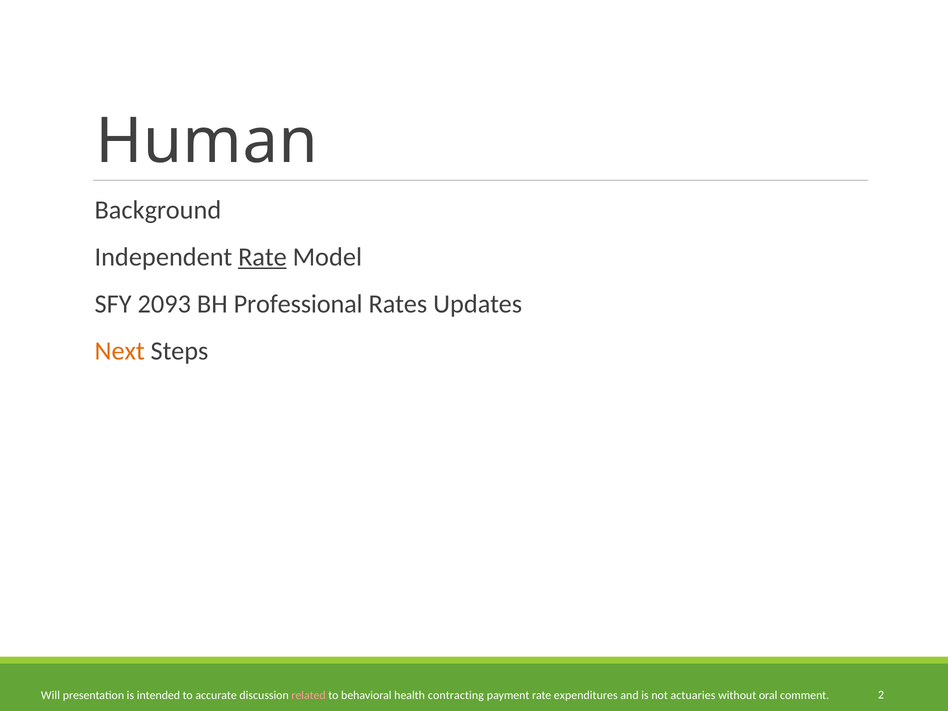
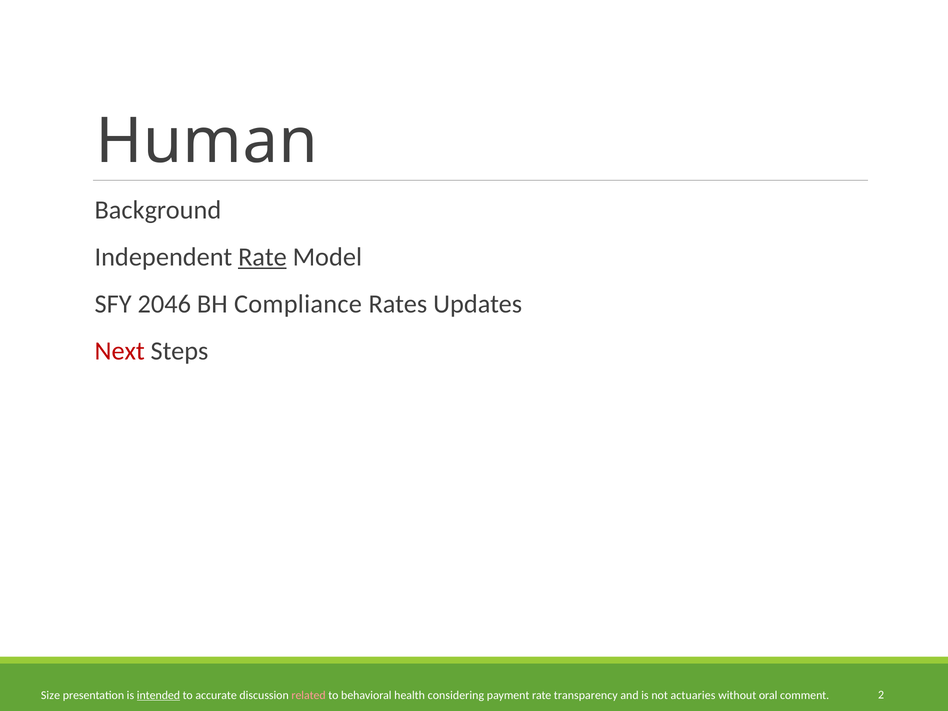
2093: 2093 -> 2046
Professional: Professional -> Compliance
Next colour: orange -> red
Will: Will -> Size
intended underline: none -> present
contracting: contracting -> considering
expenditures: expenditures -> transparency
